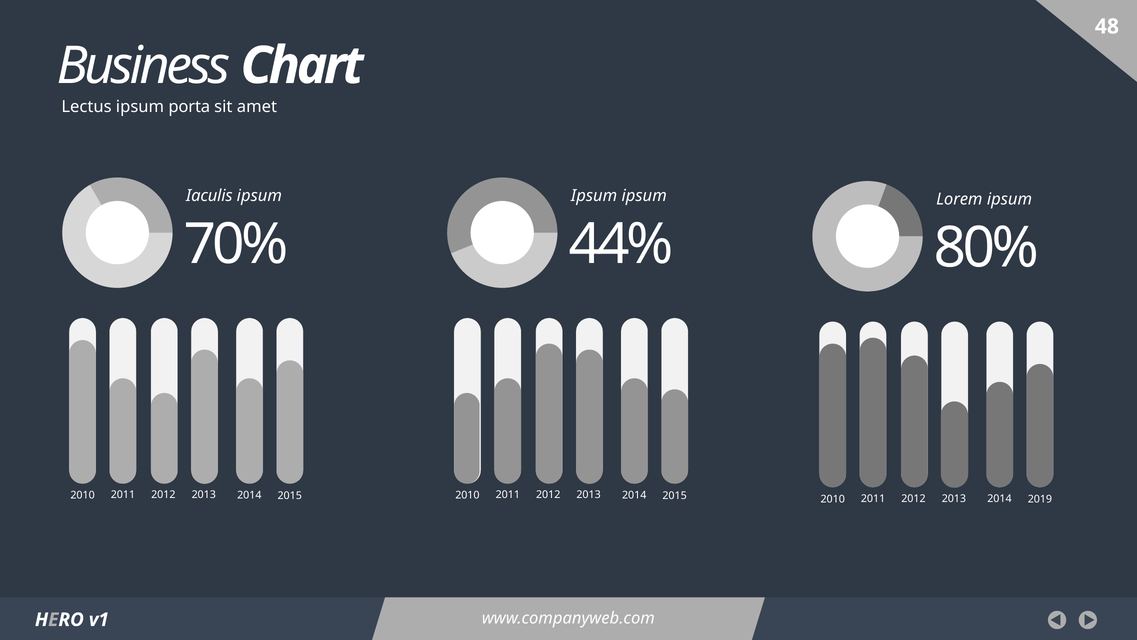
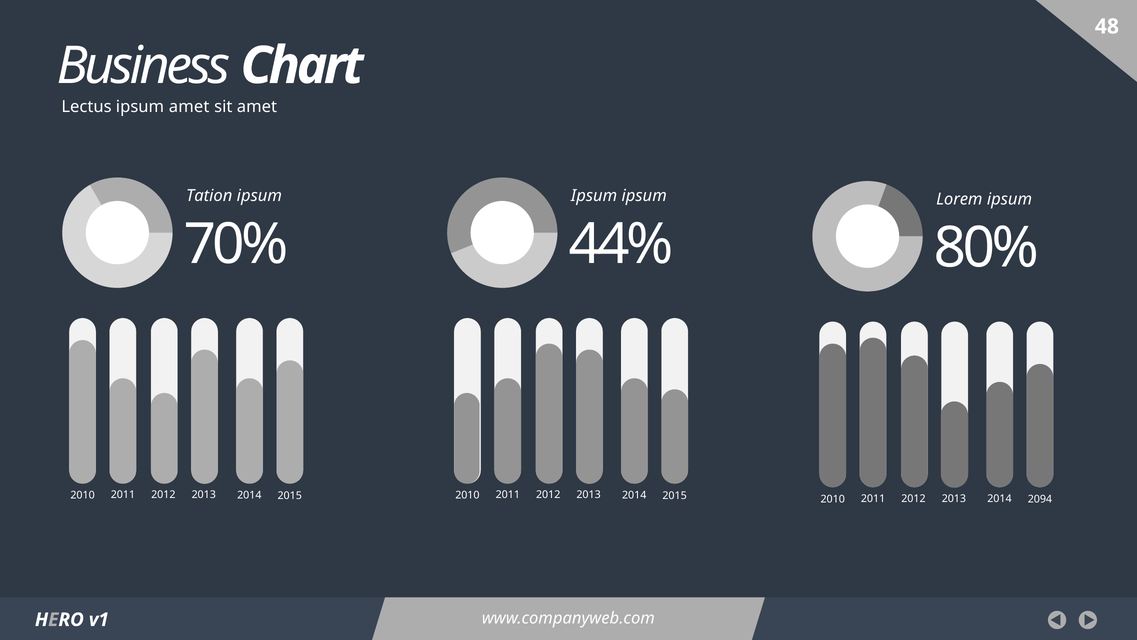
ipsum porta: porta -> amet
Iaculis: Iaculis -> Tation
2019: 2019 -> 2094
